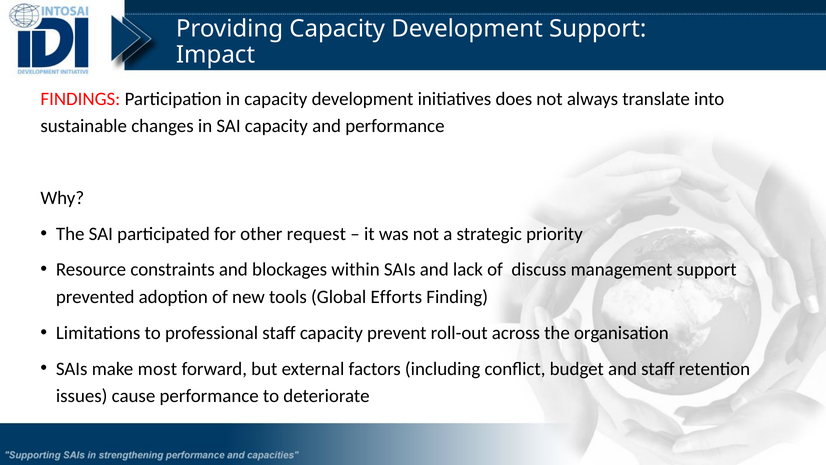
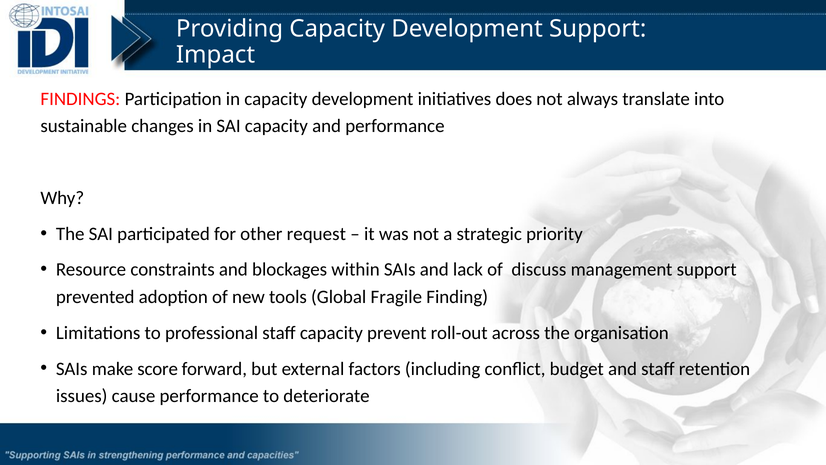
Efforts: Efforts -> Fragile
most: most -> score
